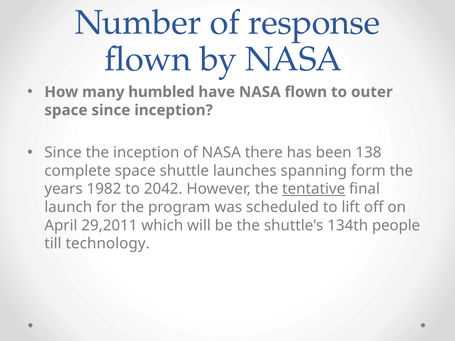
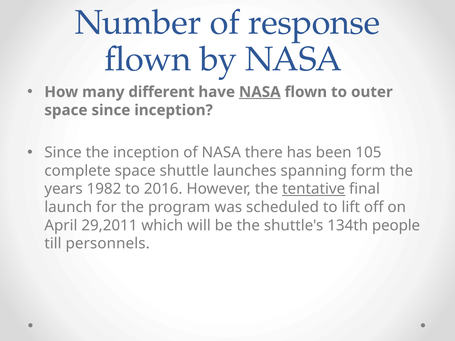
humbled: humbled -> different
NASA at (260, 92) underline: none -> present
138: 138 -> 105
2042: 2042 -> 2016
technology: technology -> personnels
